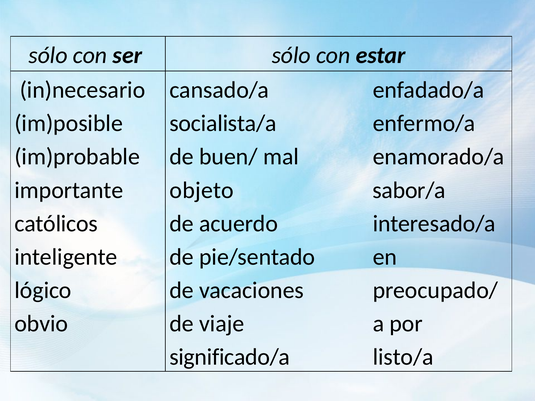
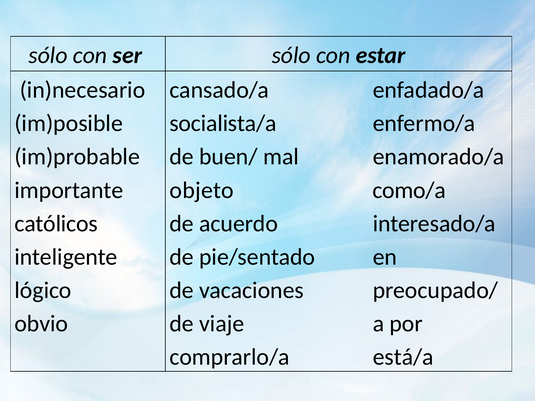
sabor/a: sabor/a -> como/a
significado/a: significado/a -> comprarlo/a
listo/a: listo/a -> está/a
